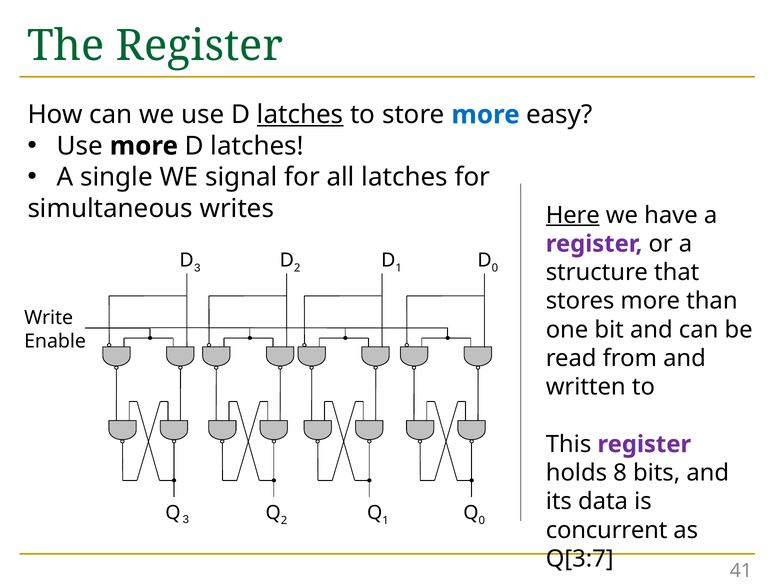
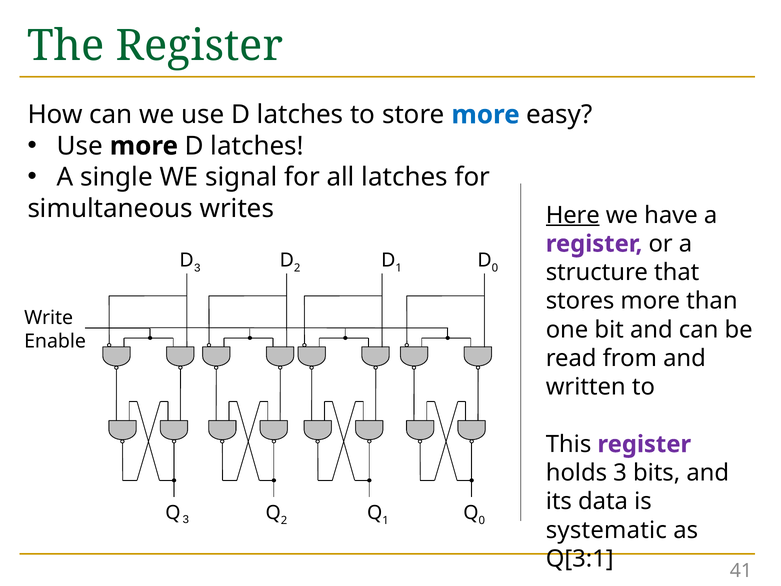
latches at (300, 115) underline: present -> none
holds 8: 8 -> 3
concurrent: concurrent -> systematic
Q[3:7: Q[3:7 -> Q[3:1
